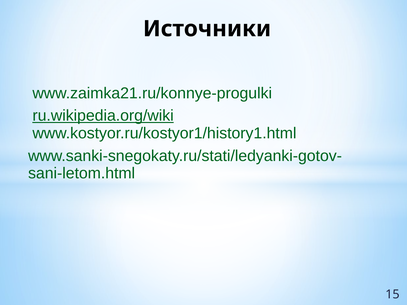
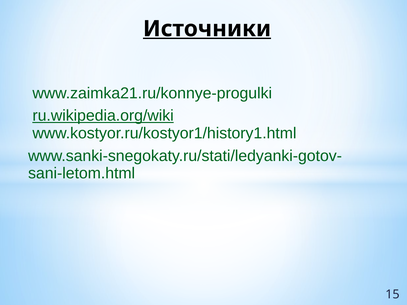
Источники underline: none -> present
